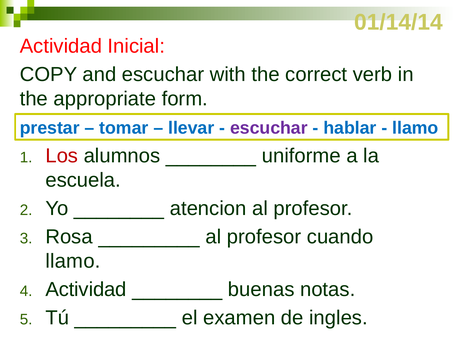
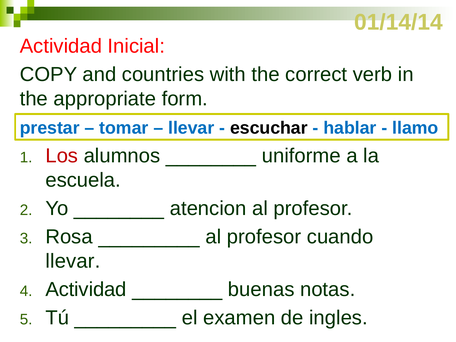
and escuchar: escuchar -> countries
escuchar at (269, 128) colour: purple -> black
llamo at (73, 261): llamo -> llevar
